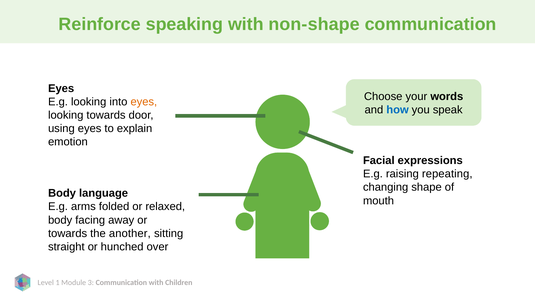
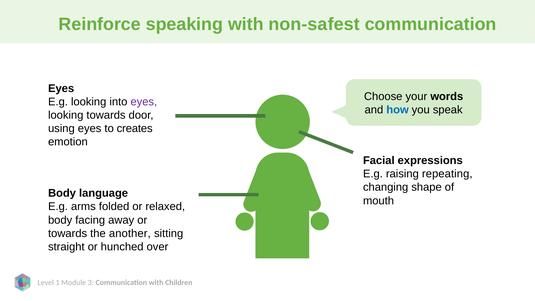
non-shape: non-shape -> non-safest
eyes at (144, 102) colour: orange -> purple
explain: explain -> creates
